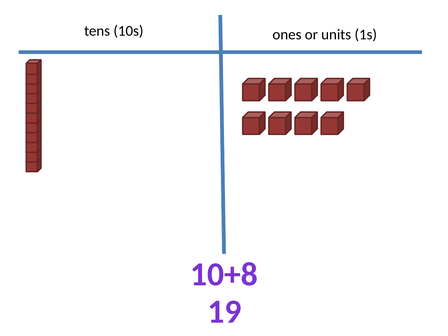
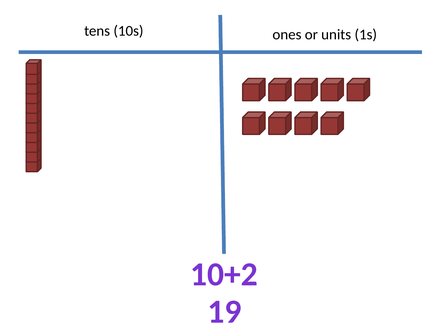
10+8: 10+8 -> 10+2
